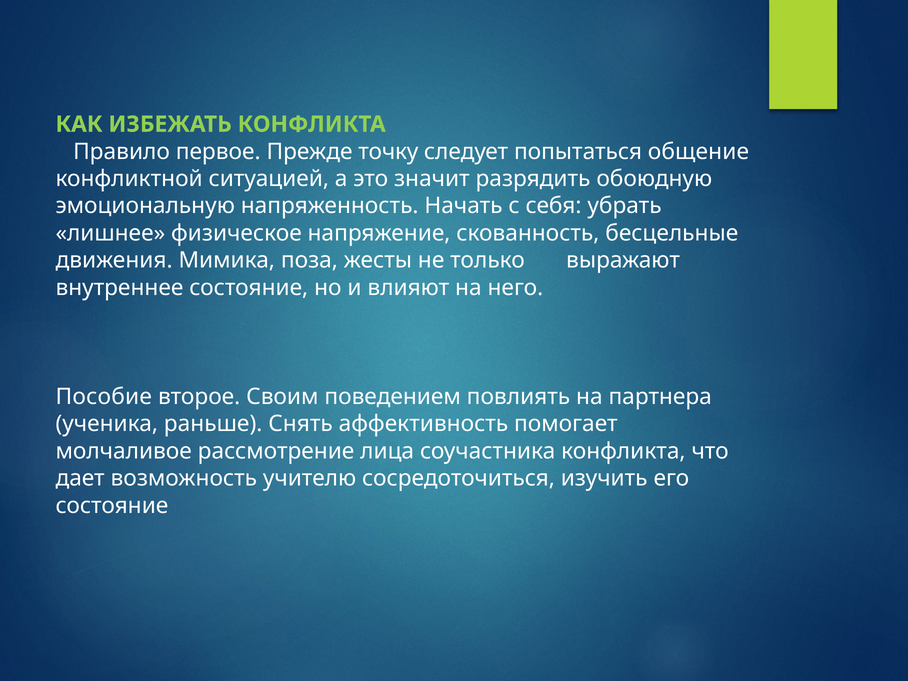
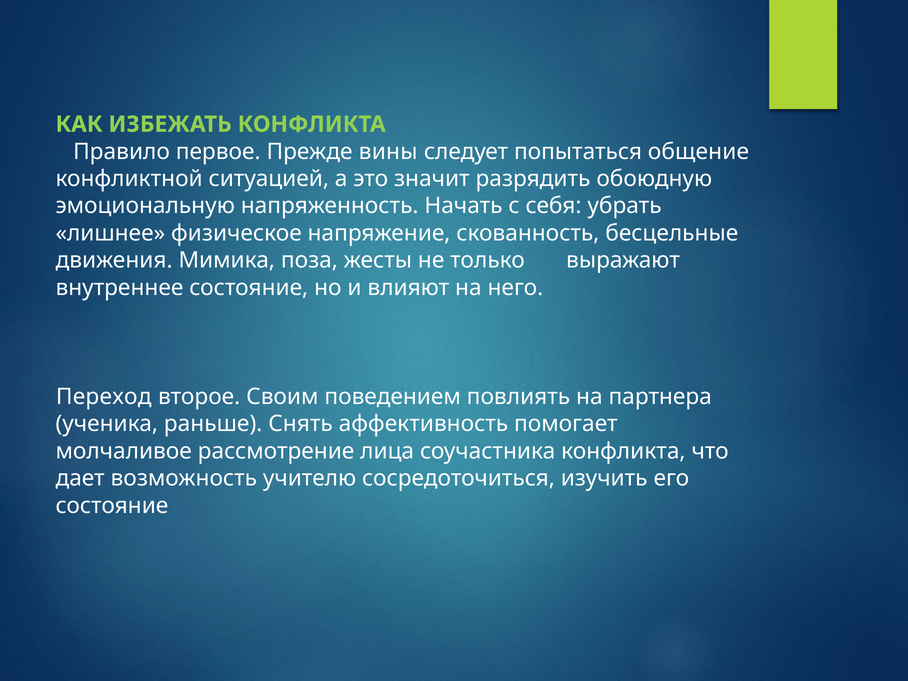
точку: точку -> вины
Пособие: Пособие -> Переход
